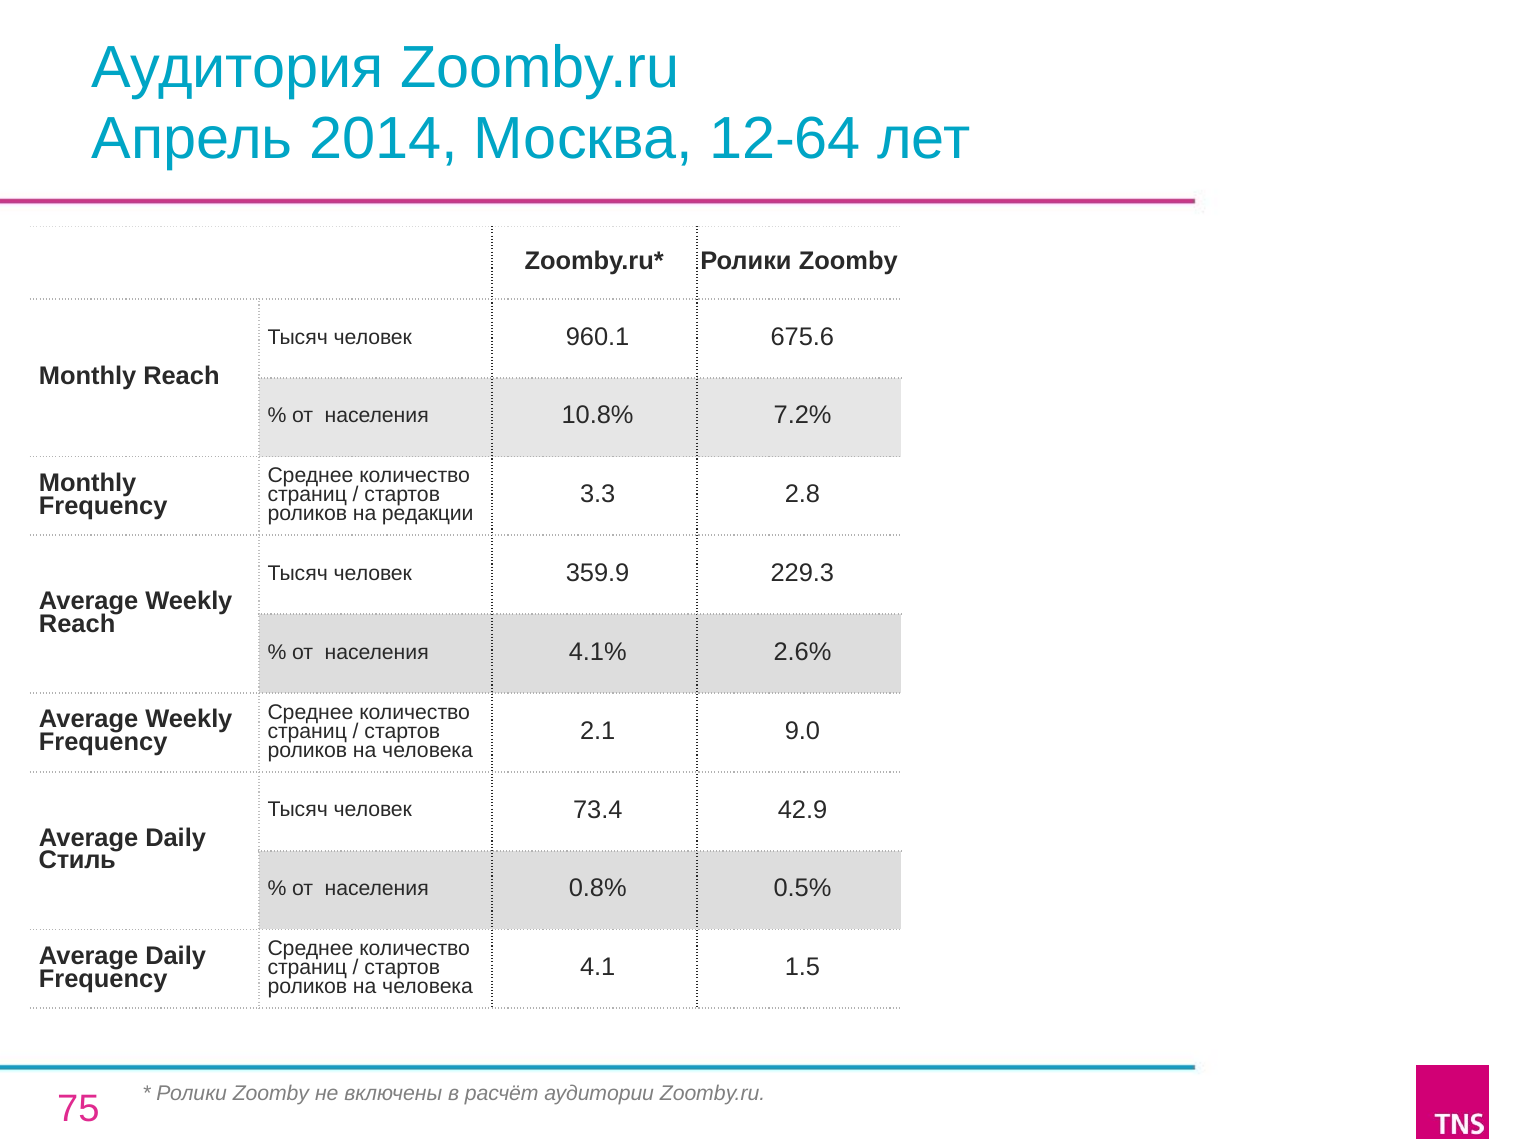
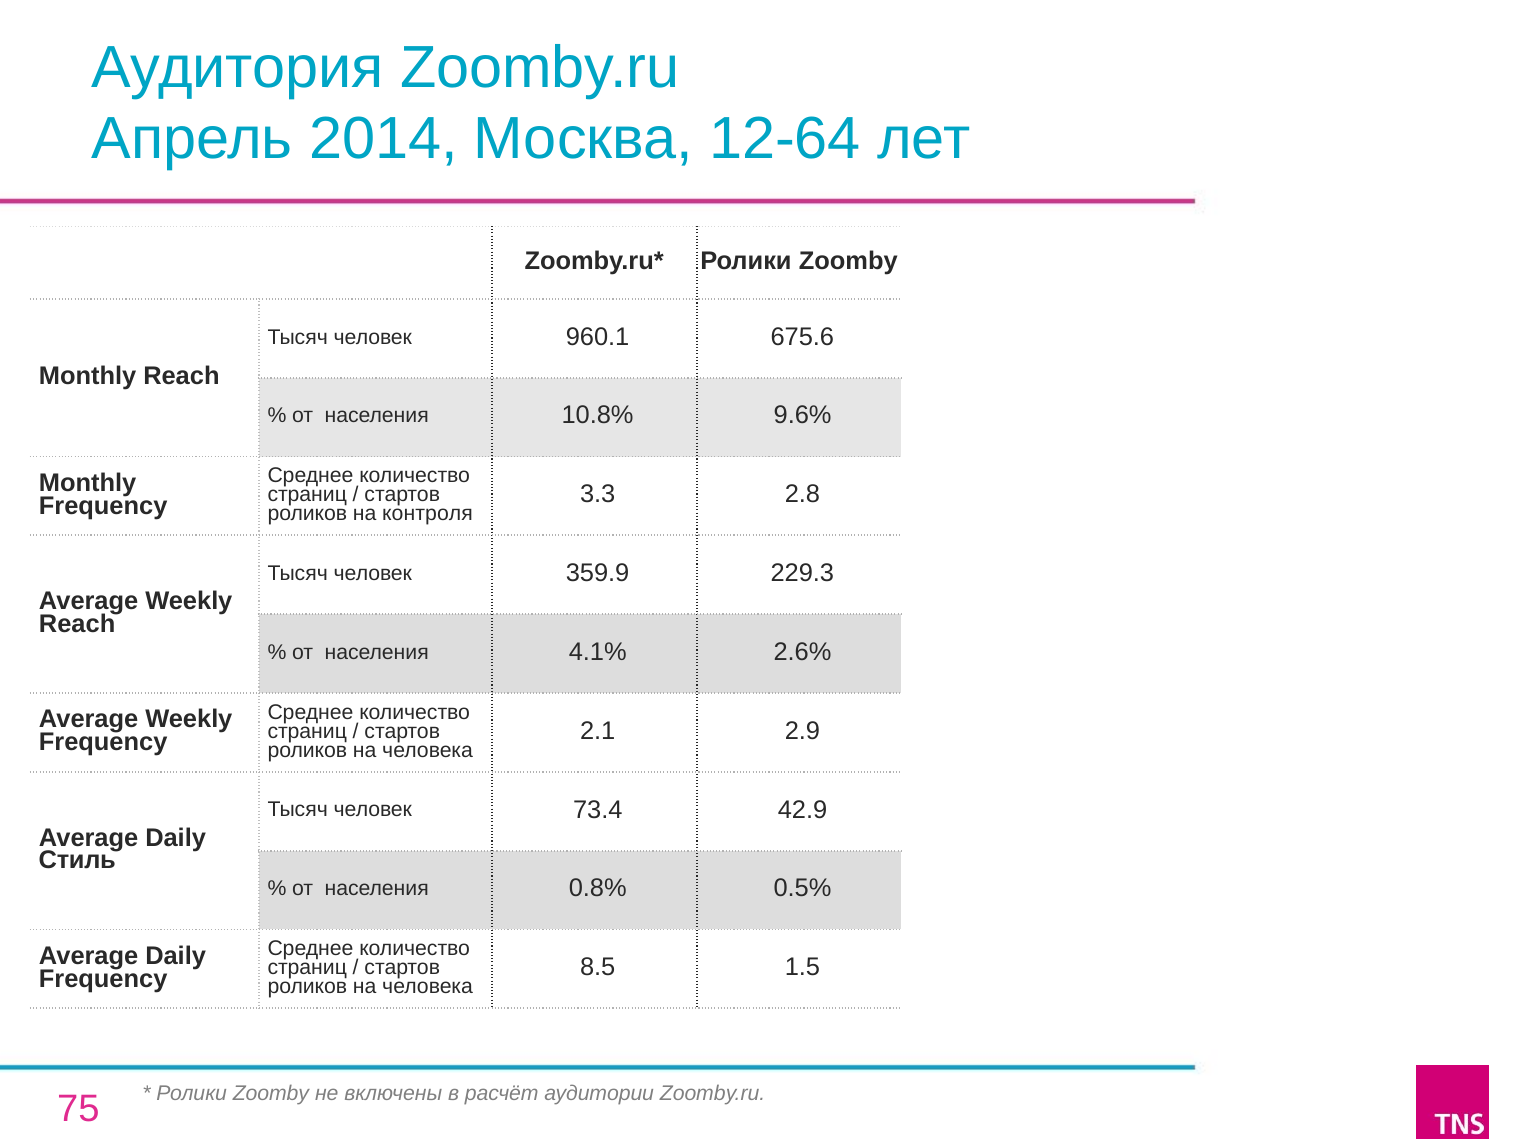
7.2%: 7.2% -> 9.6%
редакции: редакции -> контроля
9.0: 9.0 -> 2.9
4.1: 4.1 -> 8.5
